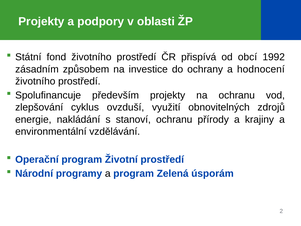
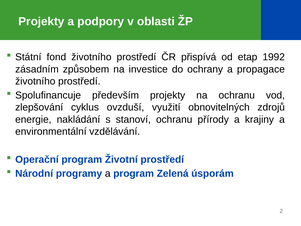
obcí: obcí -> etap
hodnocení: hodnocení -> propagace
